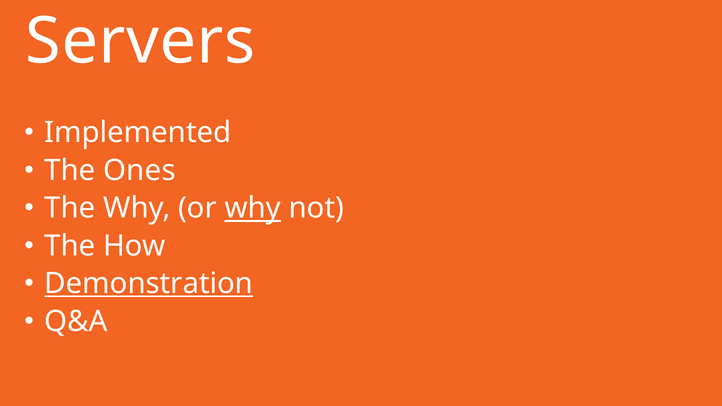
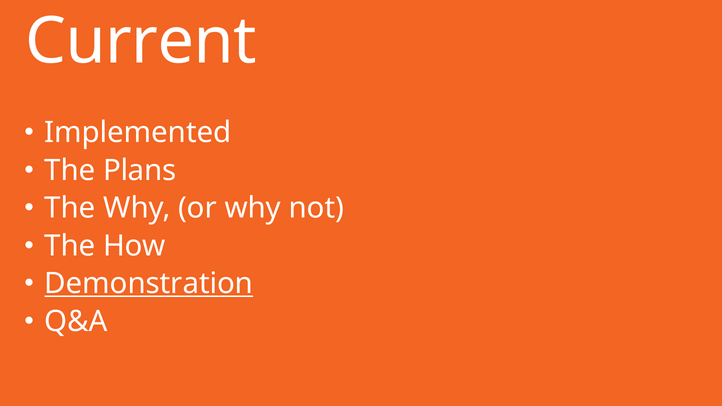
Servers: Servers -> Current
Ones: Ones -> Plans
why at (253, 208) underline: present -> none
